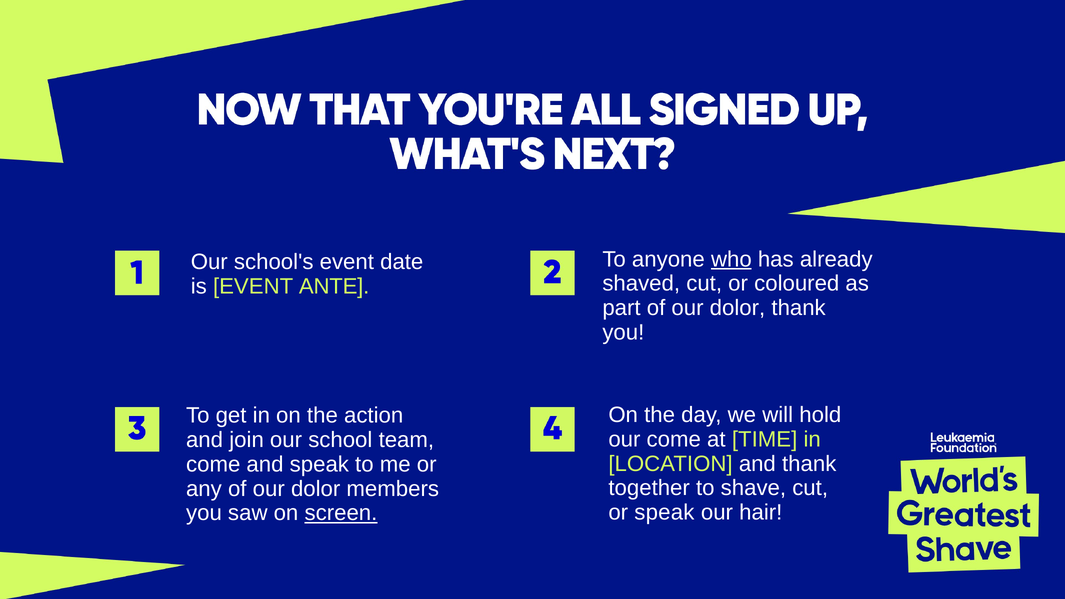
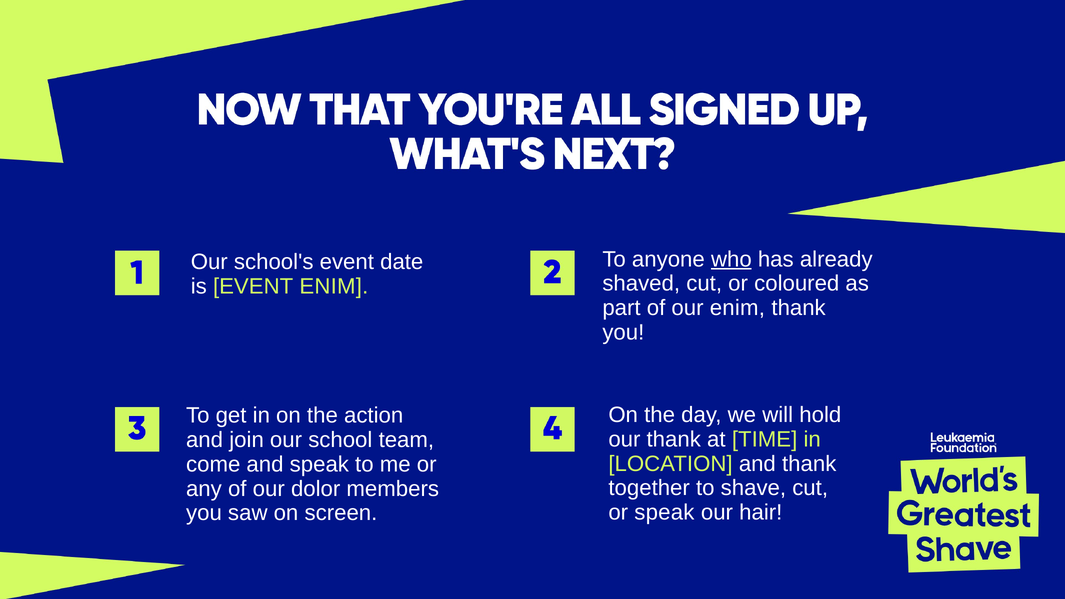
EVENT ANTE: ANTE -> ENIM
part of our dolor: dolor -> enim
our come: come -> thank
screen underline: present -> none
